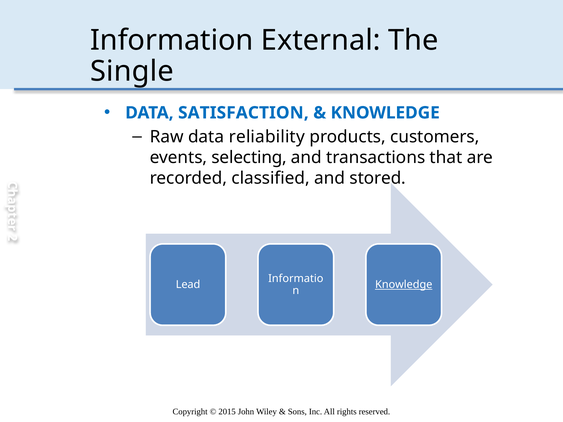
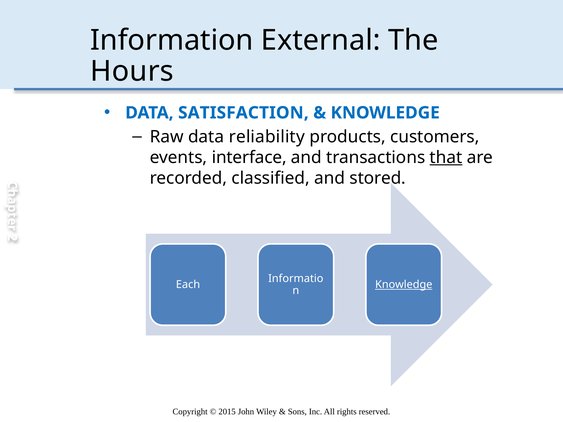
Single: Single -> Hours
selecting: selecting -> interface
that underline: none -> present
Lead: Lead -> Each
